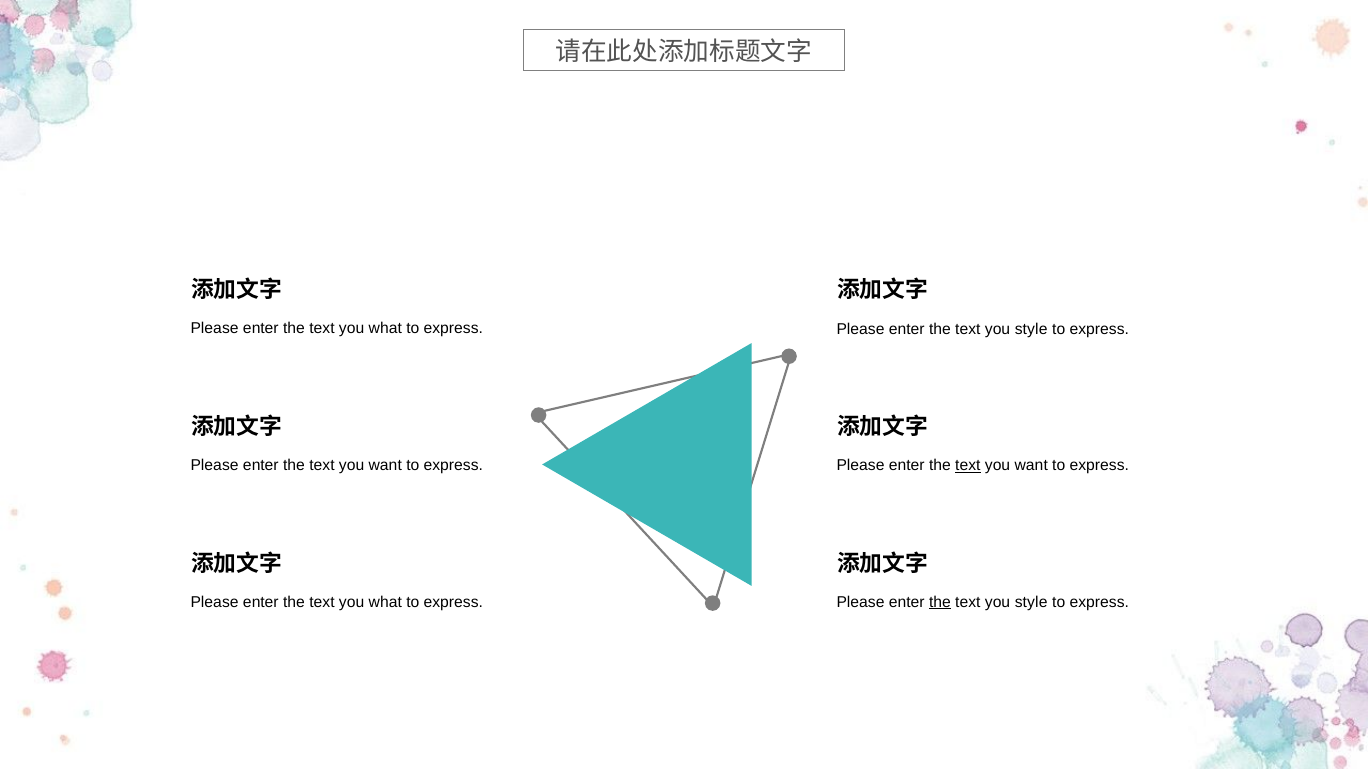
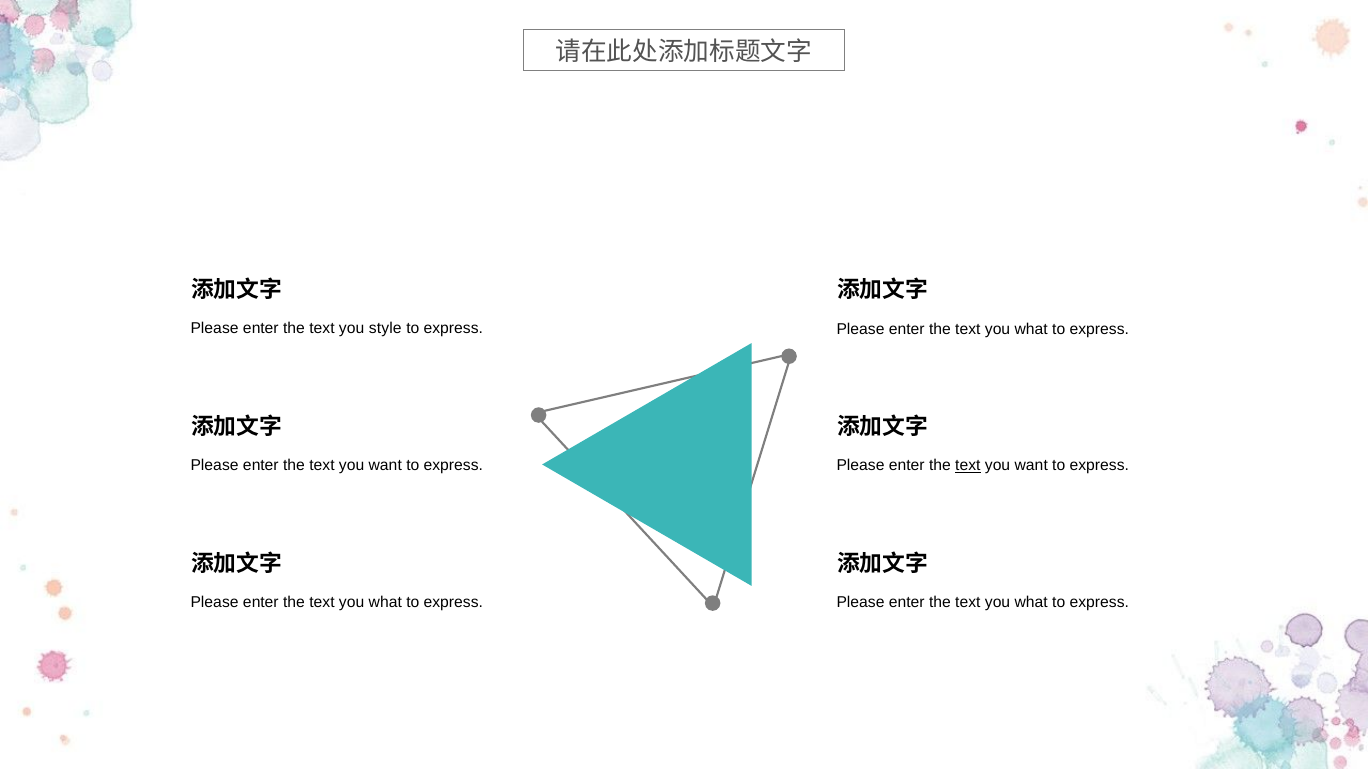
what at (385, 329): what -> style
style at (1031, 329): style -> what
the at (940, 603) underline: present -> none
style at (1031, 603): style -> what
